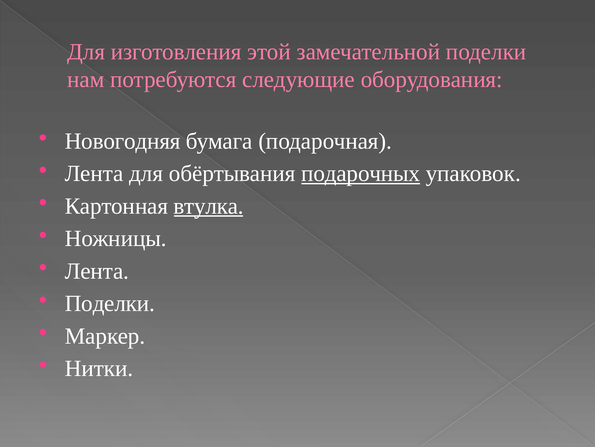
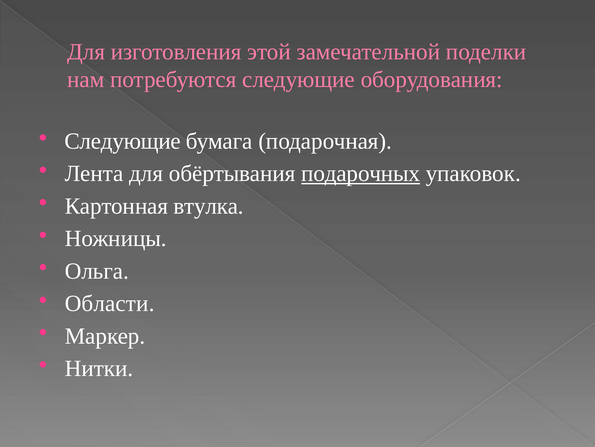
Новогодняя at (123, 141): Новогодняя -> Следующие
втулка underline: present -> none
Лента at (97, 271): Лента -> Ольга
Поделки at (110, 303): Поделки -> Области
